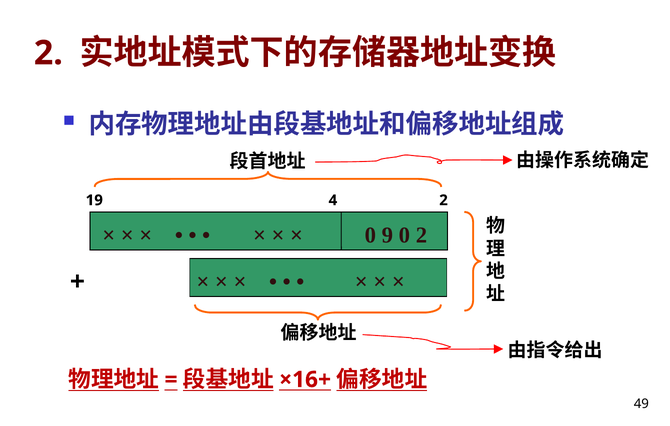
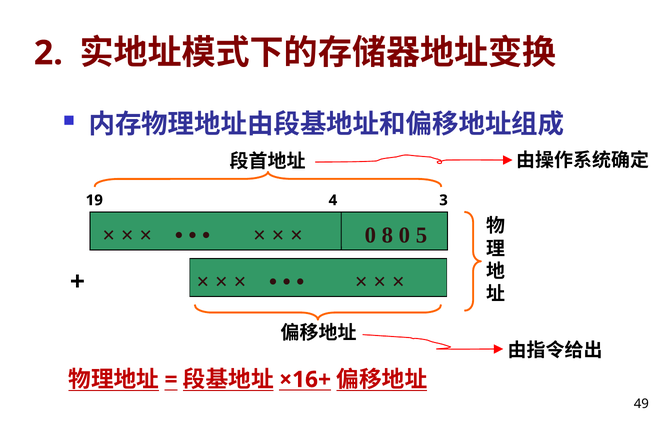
19 2: 2 -> 3
9: 9 -> 8
0 2: 2 -> 5
